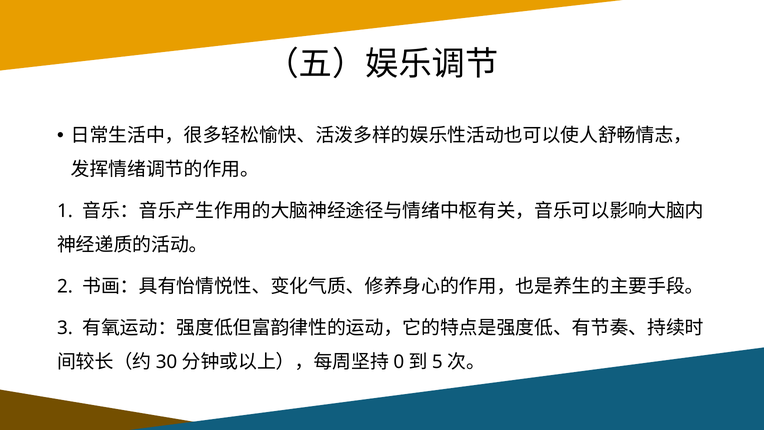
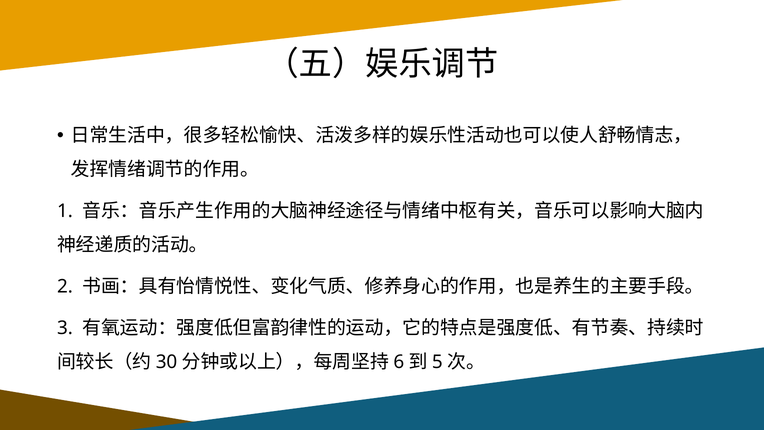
0: 0 -> 6
